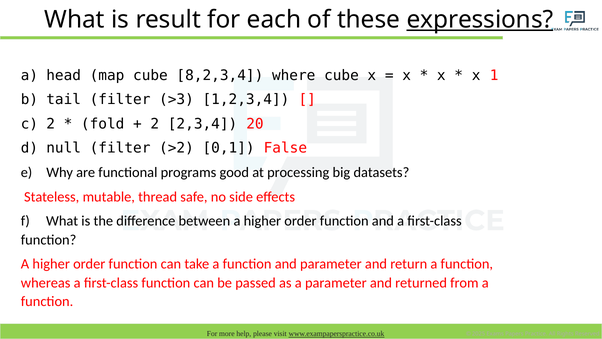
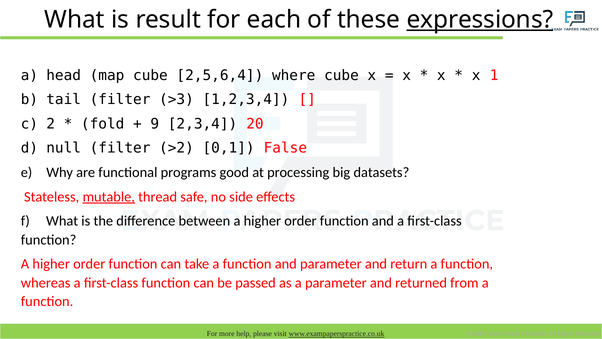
8,2,3,4: 8,2,3,4 -> 2,5,6,4
2 at (155, 124): 2 -> 9
mutable underline: none -> present
